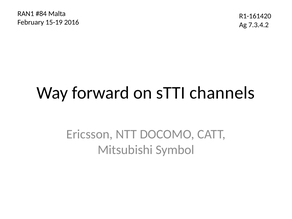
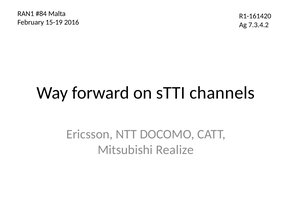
Symbol: Symbol -> Realize
